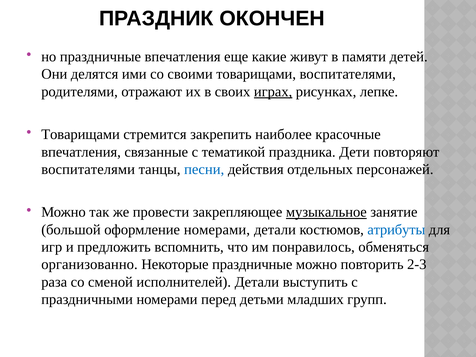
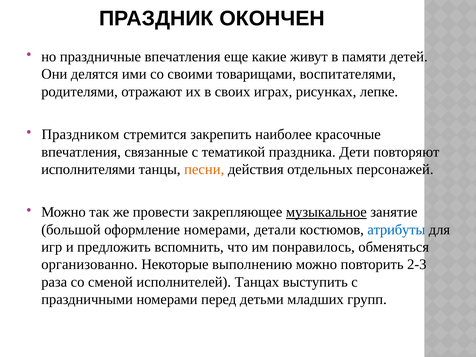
играх underline: present -> none
Товарищами at (81, 134): Товарищами -> Праздником
воспитателями at (88, 169): воспитателями -> исполнителями
песни colour: blue -> orange
Некоторые праздничные: праздничные -> выполнению
исполнителей Детали: Детали -> Танцах
